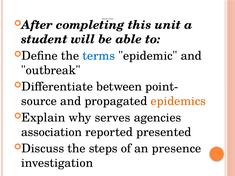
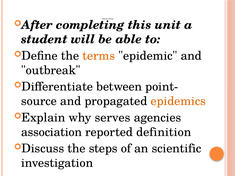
terms colour: blue -> orange
presented: presented -> definition
presence: presence -> scientific
